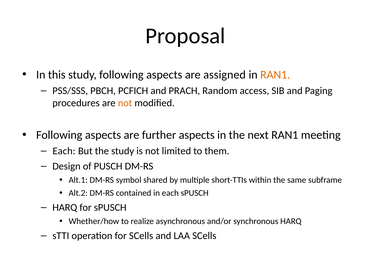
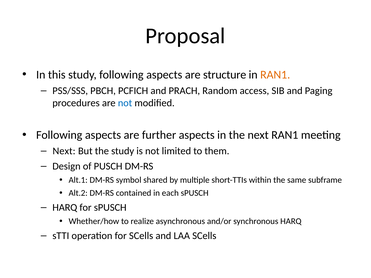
assigned: assigned -> structure
not at (125, 103) colour: orange -> blue
Each at (64, 151): Each -> Next
